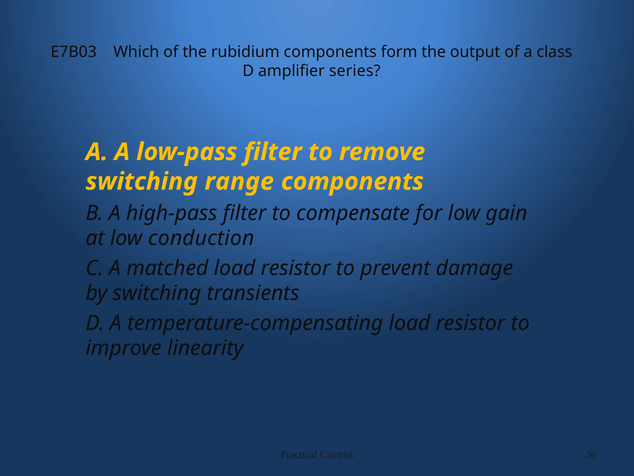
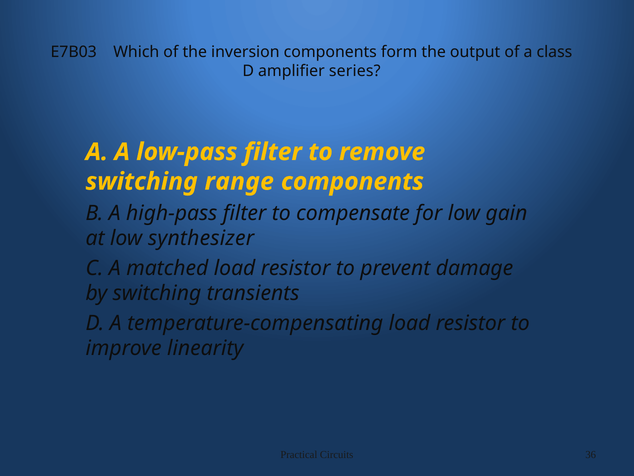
rubidium: rubidium -> inversion
conduction: conduction -> synthesizer
